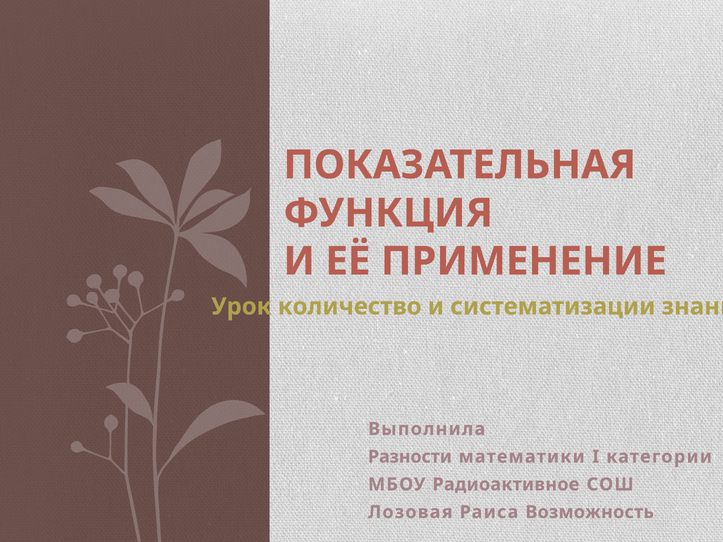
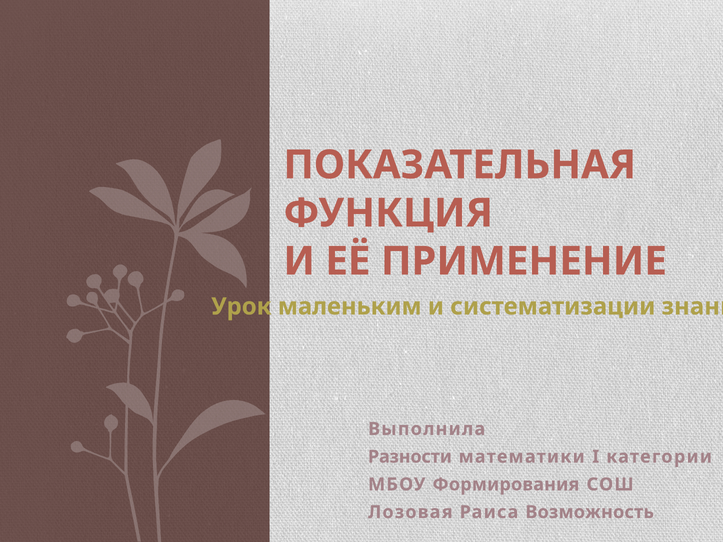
количество: количество -> маленьким
Радиоактивное: Радиоактивное -> Формирования
